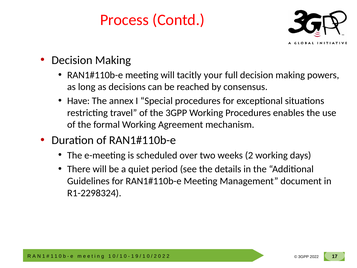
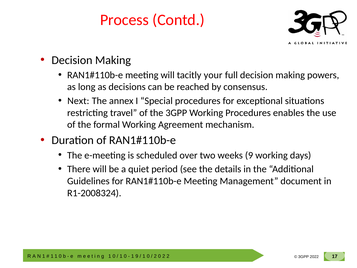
Have: Have -> Next
weeks 2: 2 -> 9
R1-2298324: R1-2298324 -> R1-2008324
